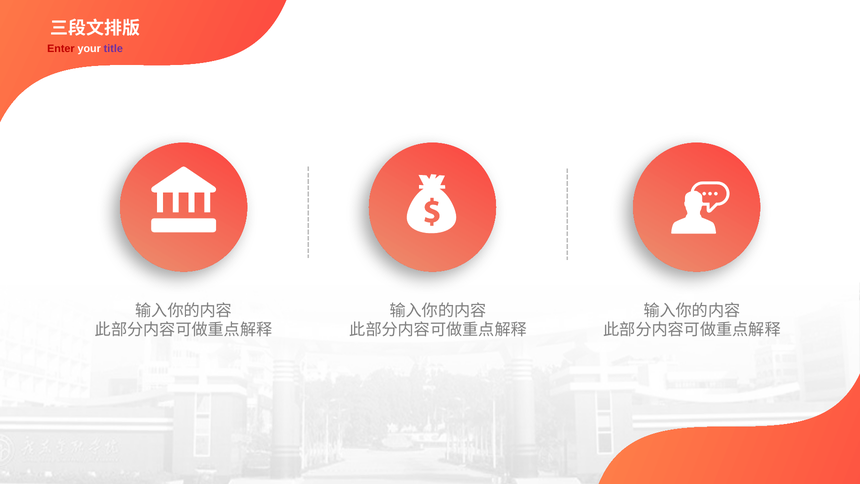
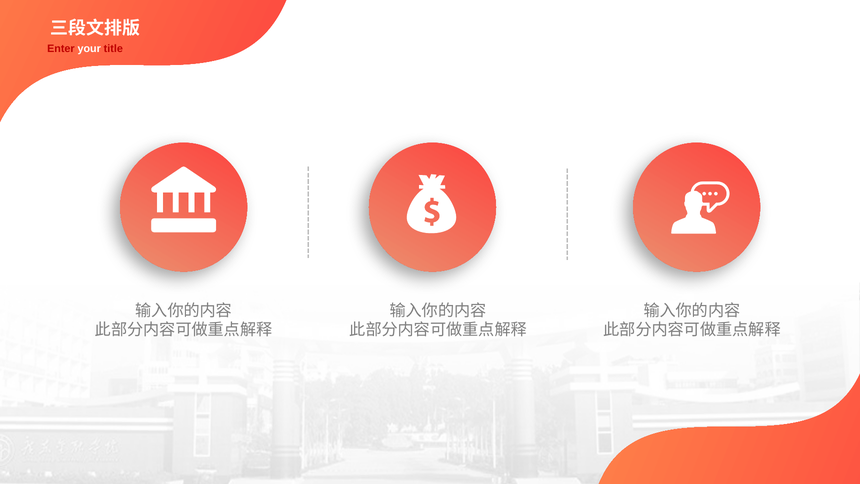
title colour: purple -> red
